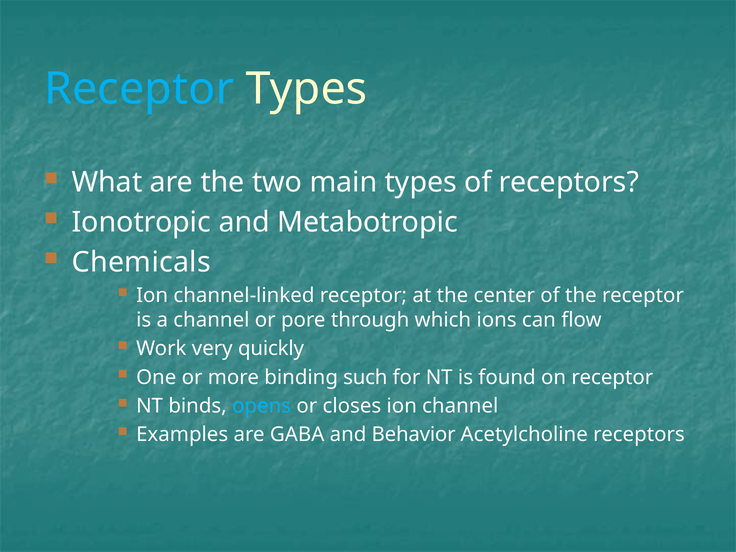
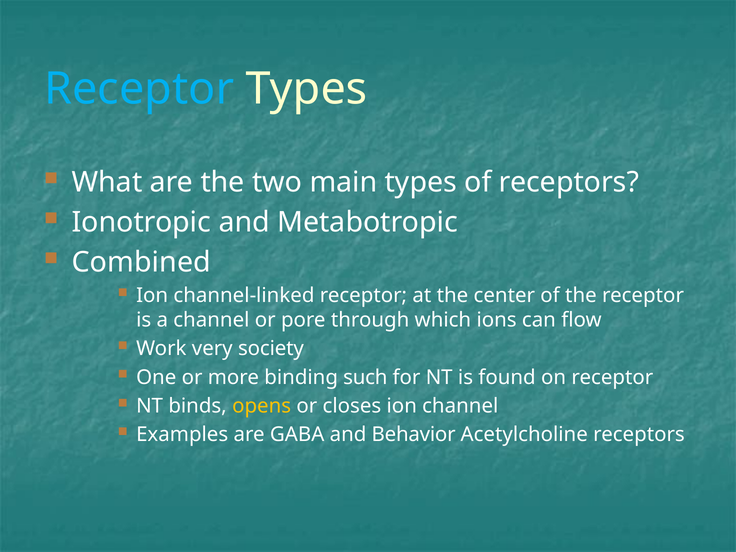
Chemicals: Chemicals -> Combined
quickly: quickly -> society
opens colour: light blue -> yellow
